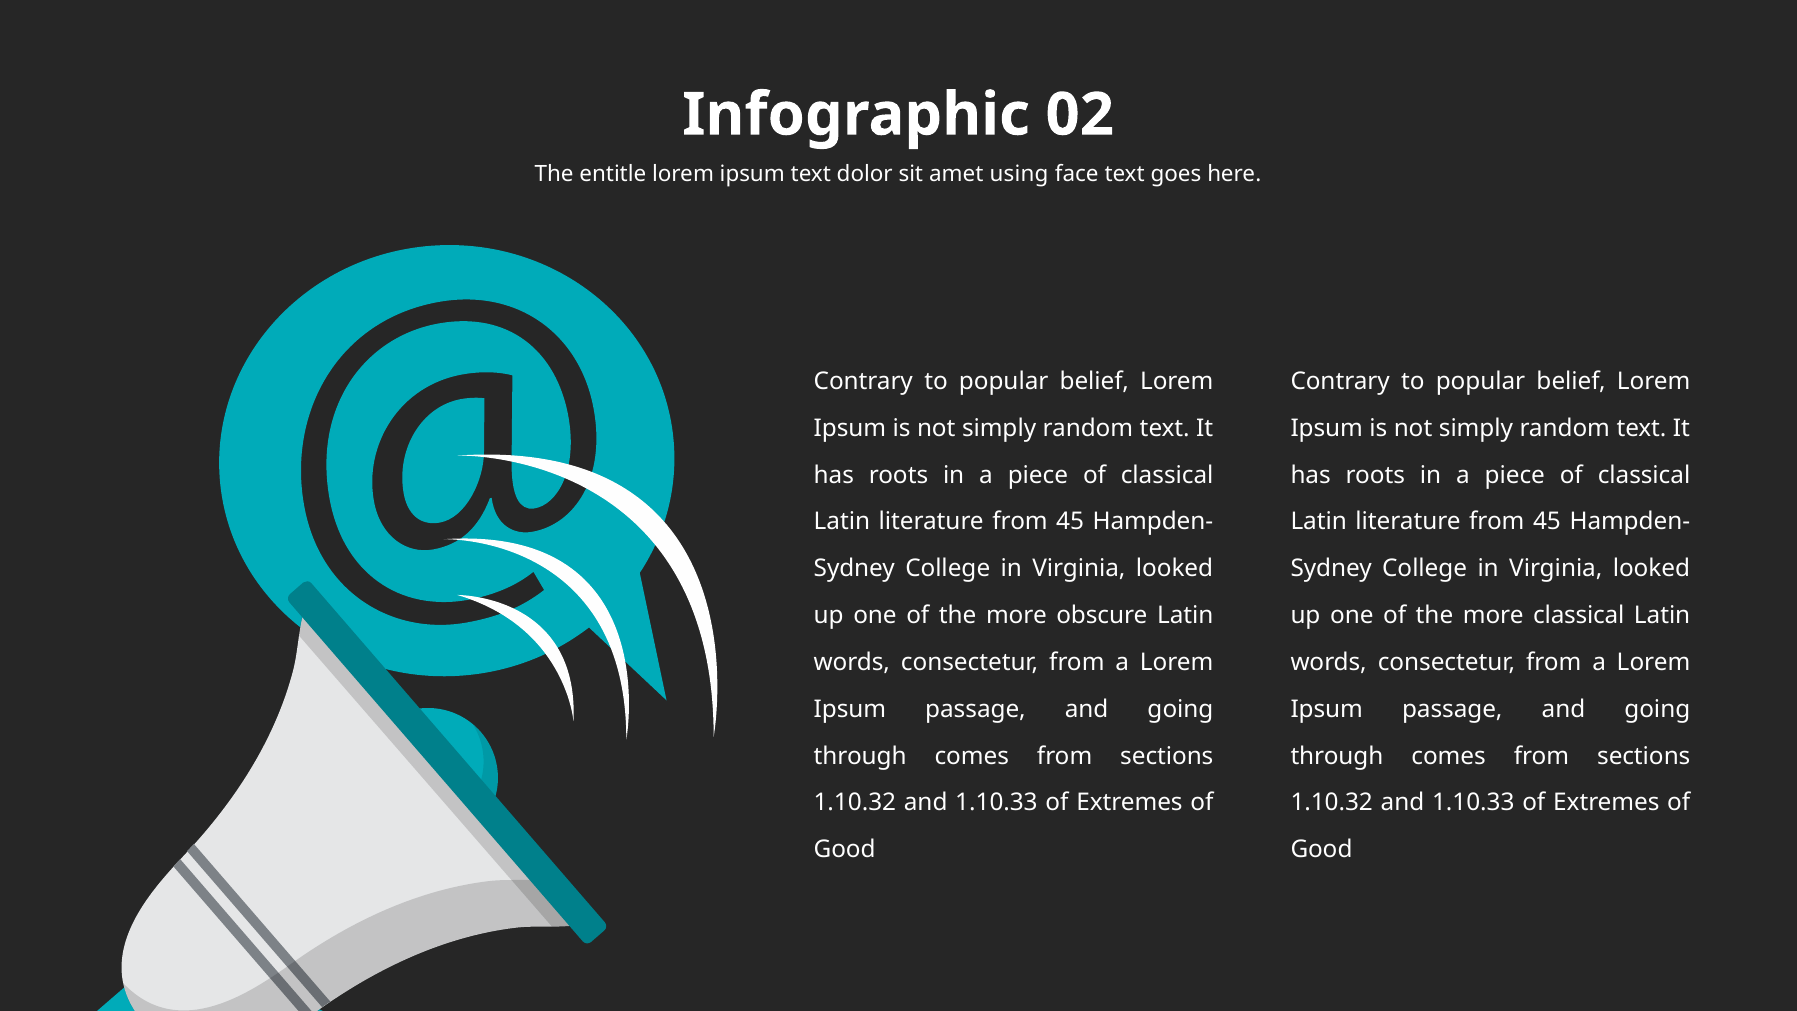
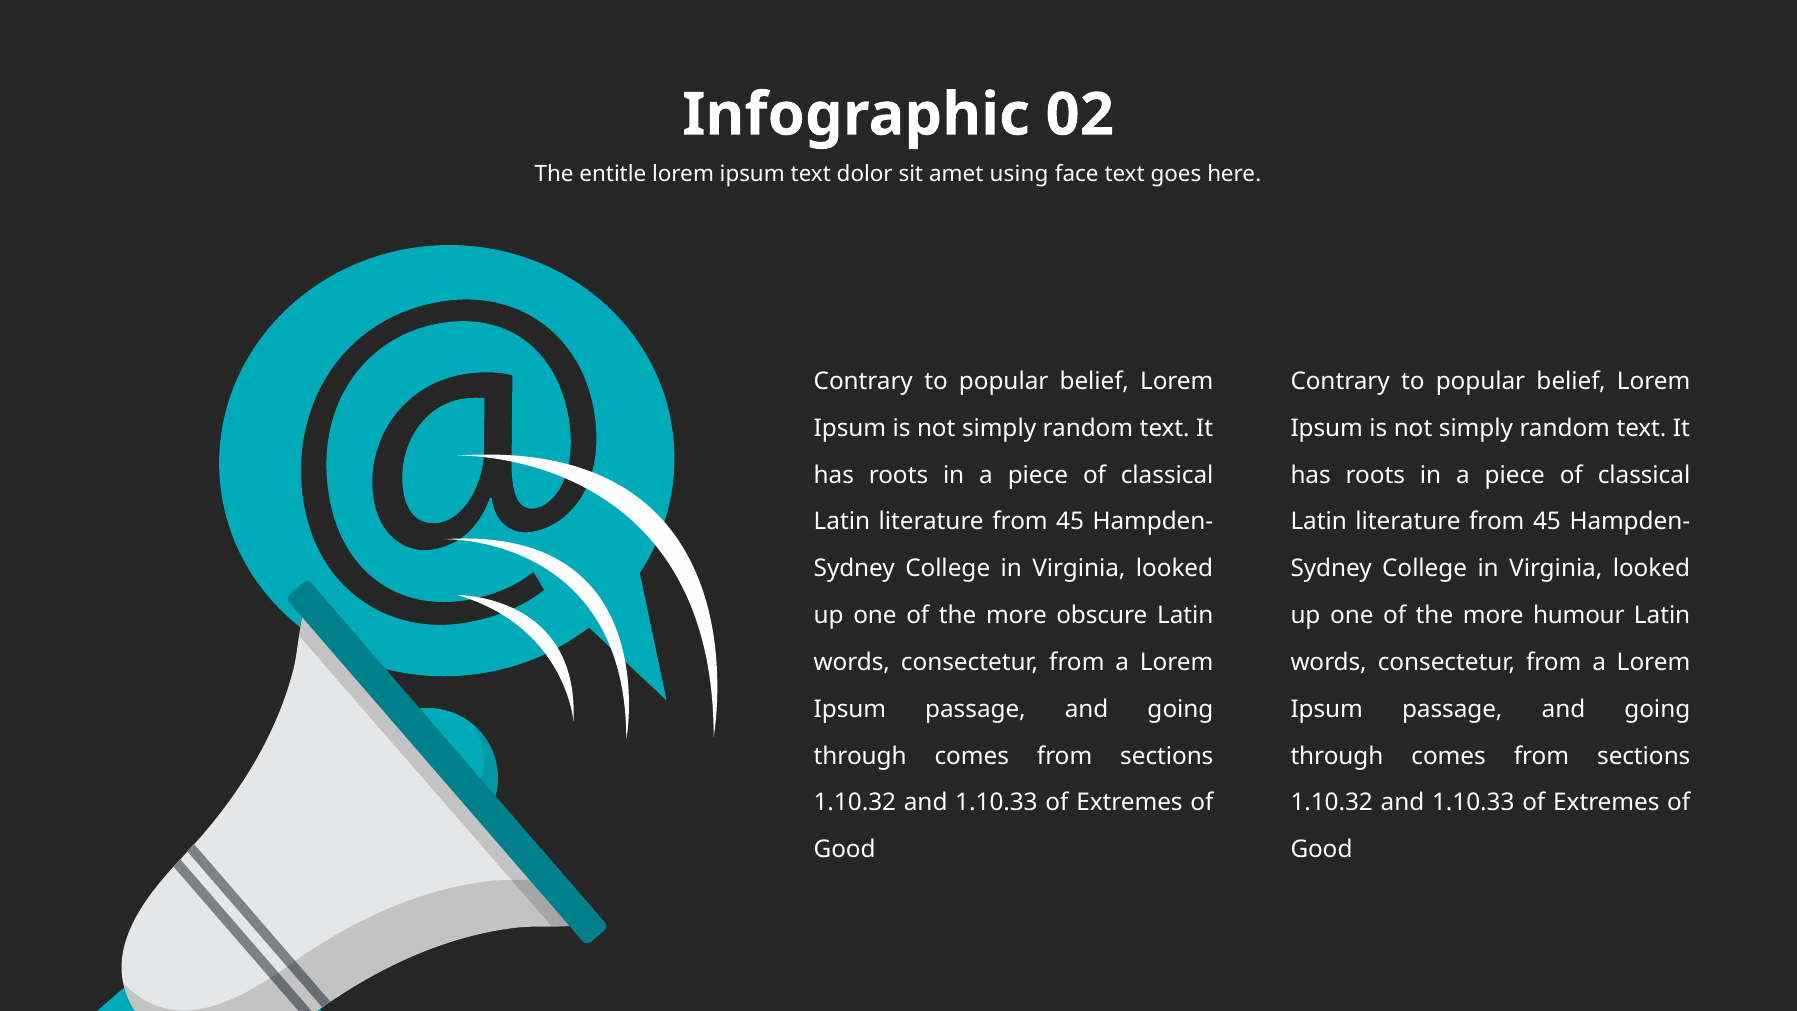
more classical: classical -> humour
